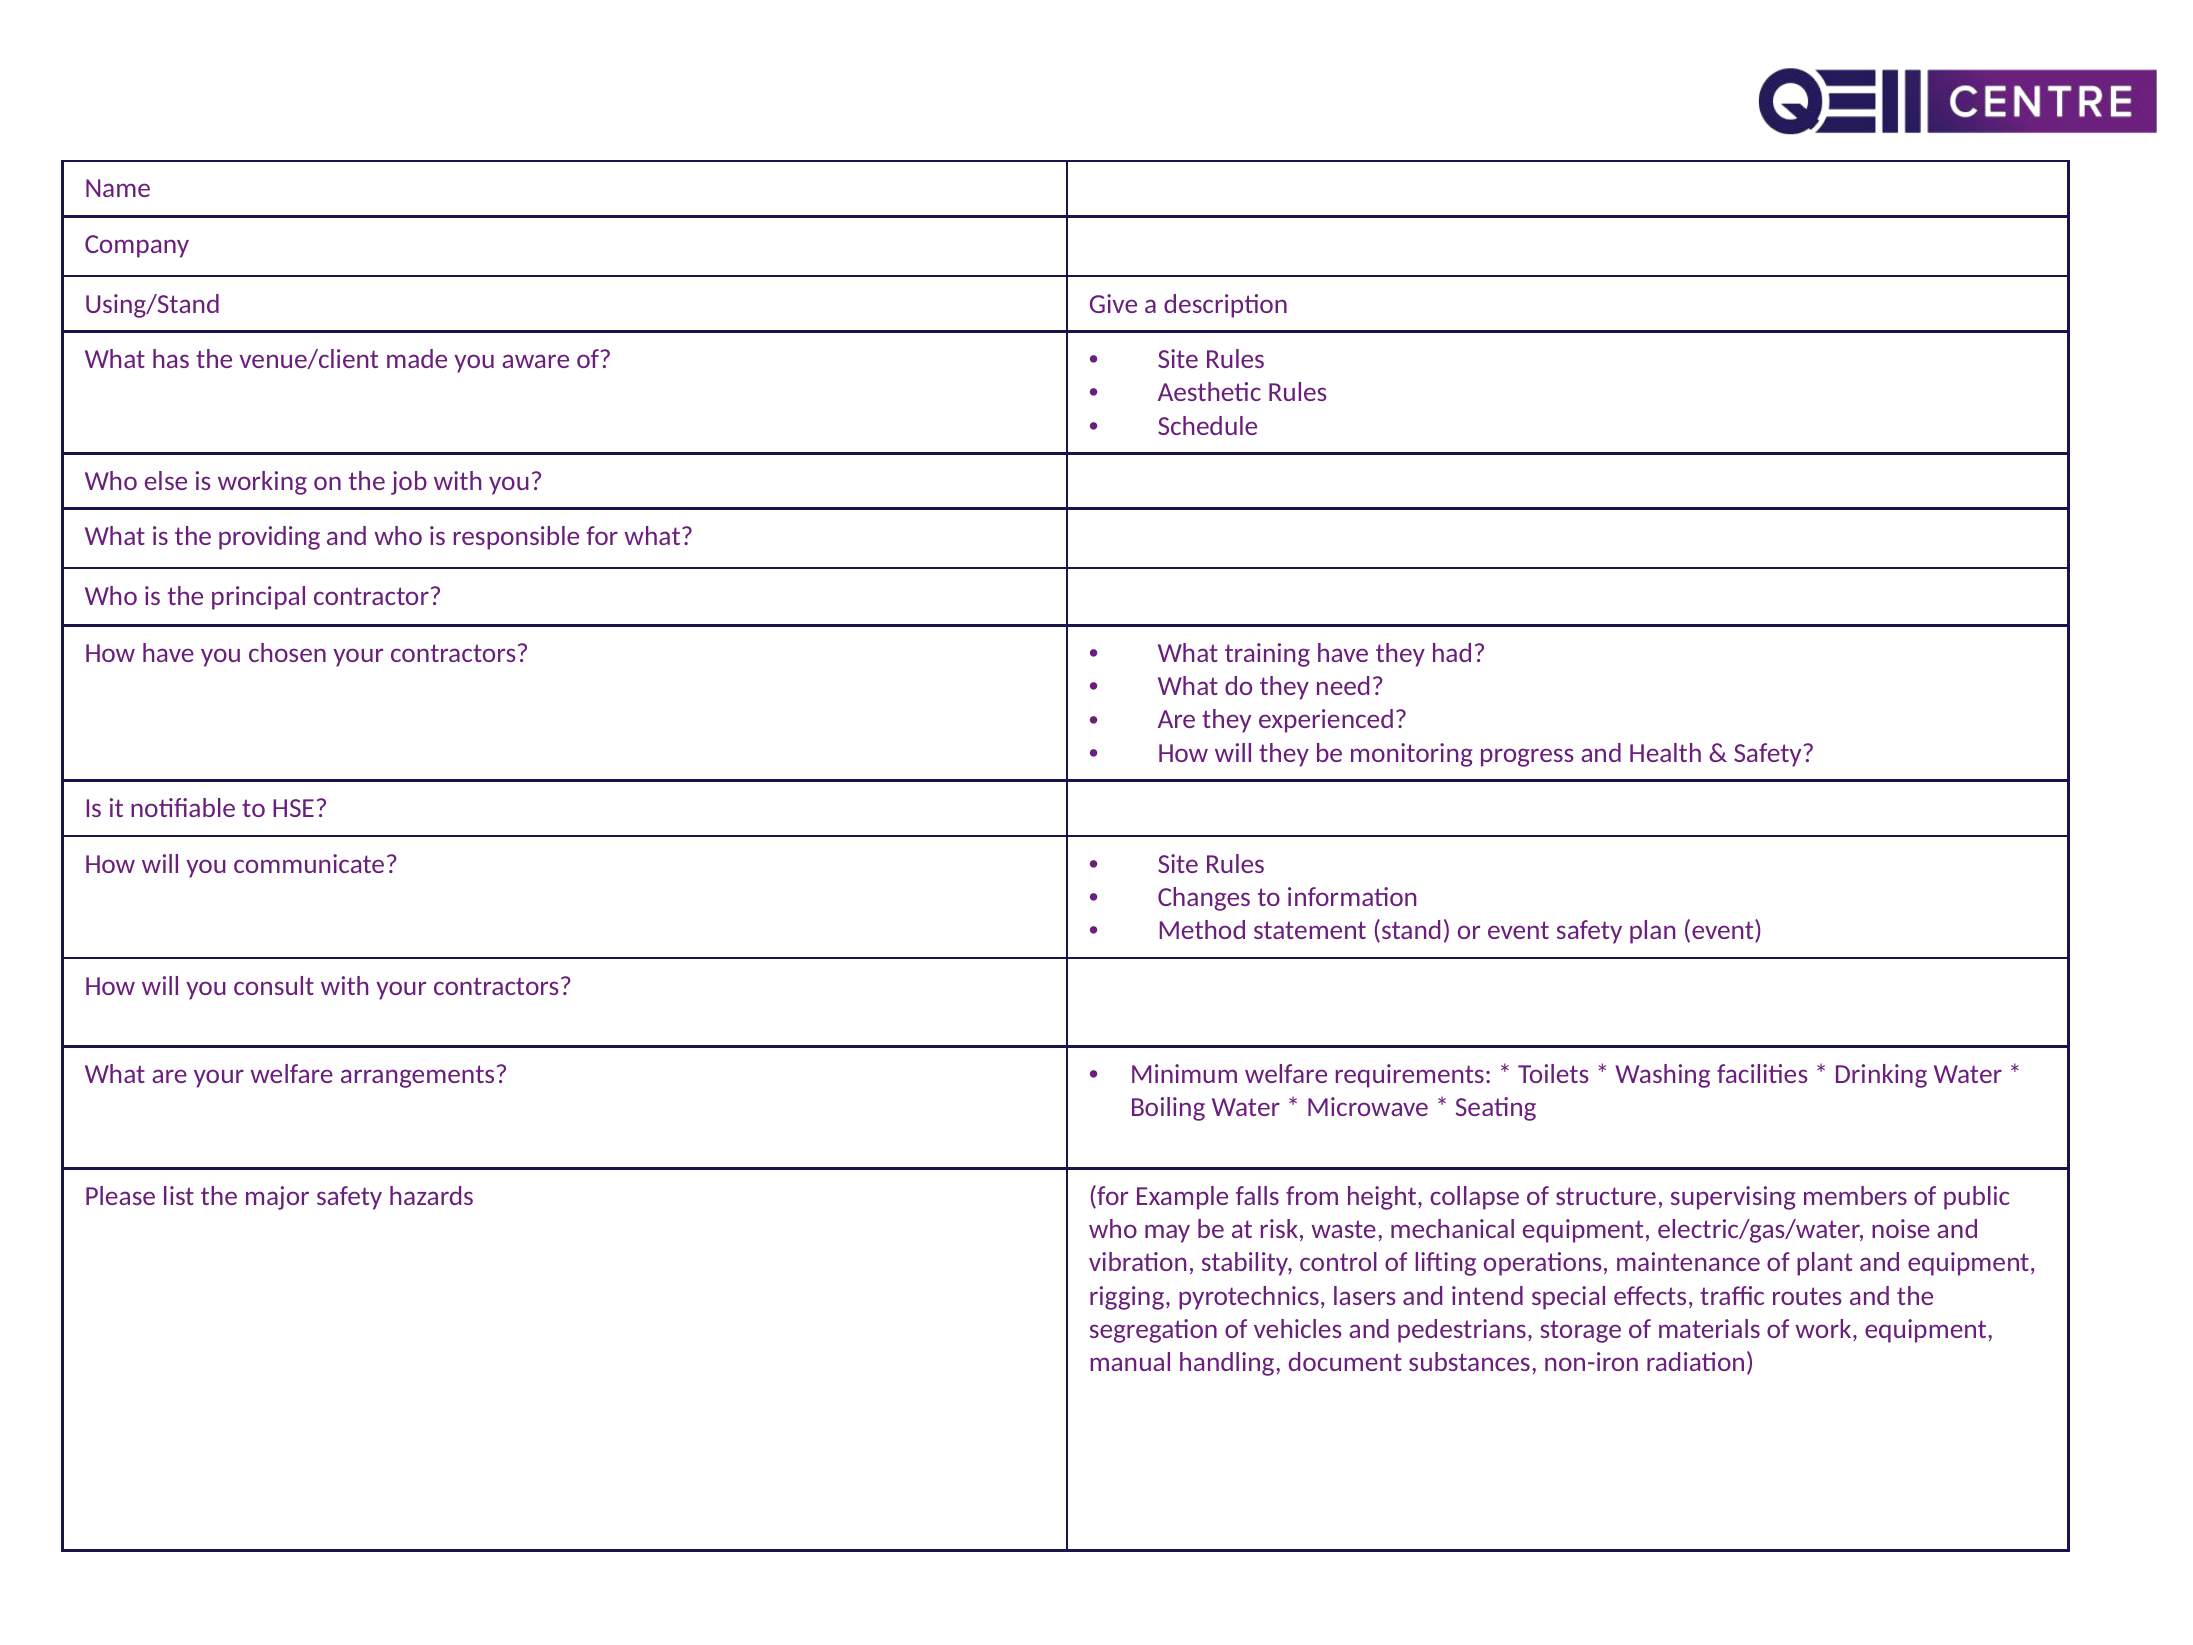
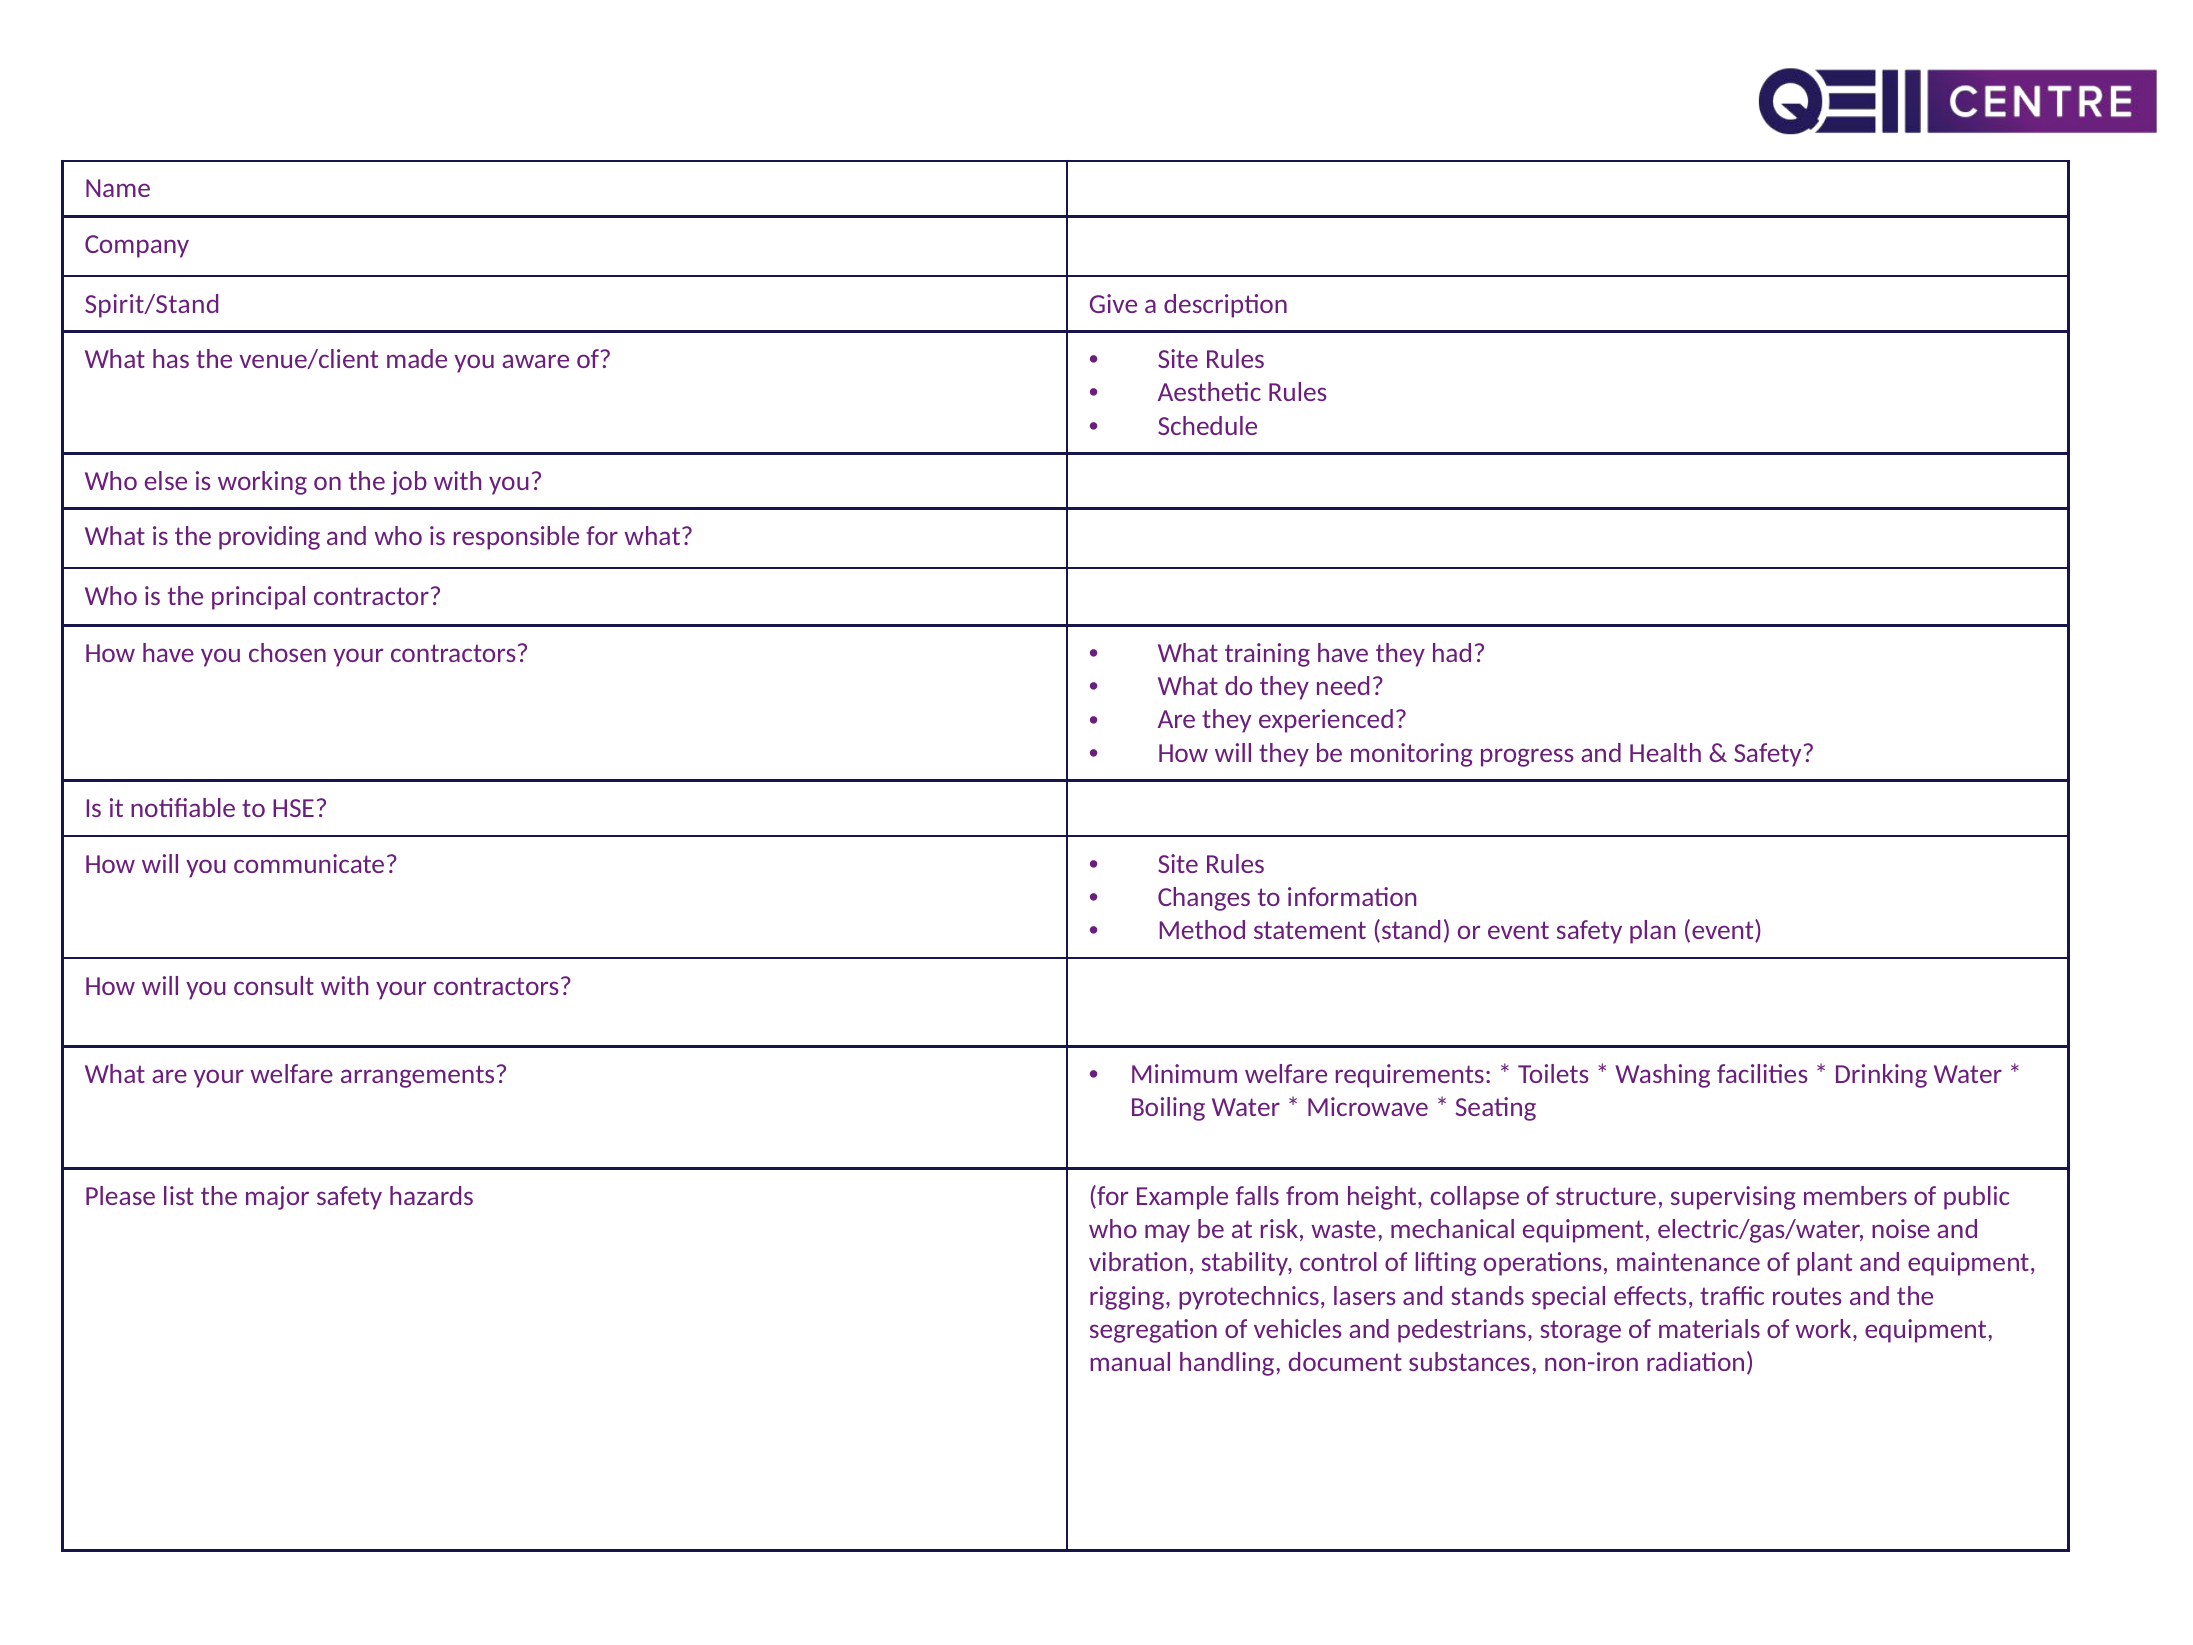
Using/Stand: Using/Stand -> Spirit/Stand
intend: intend -> stands
